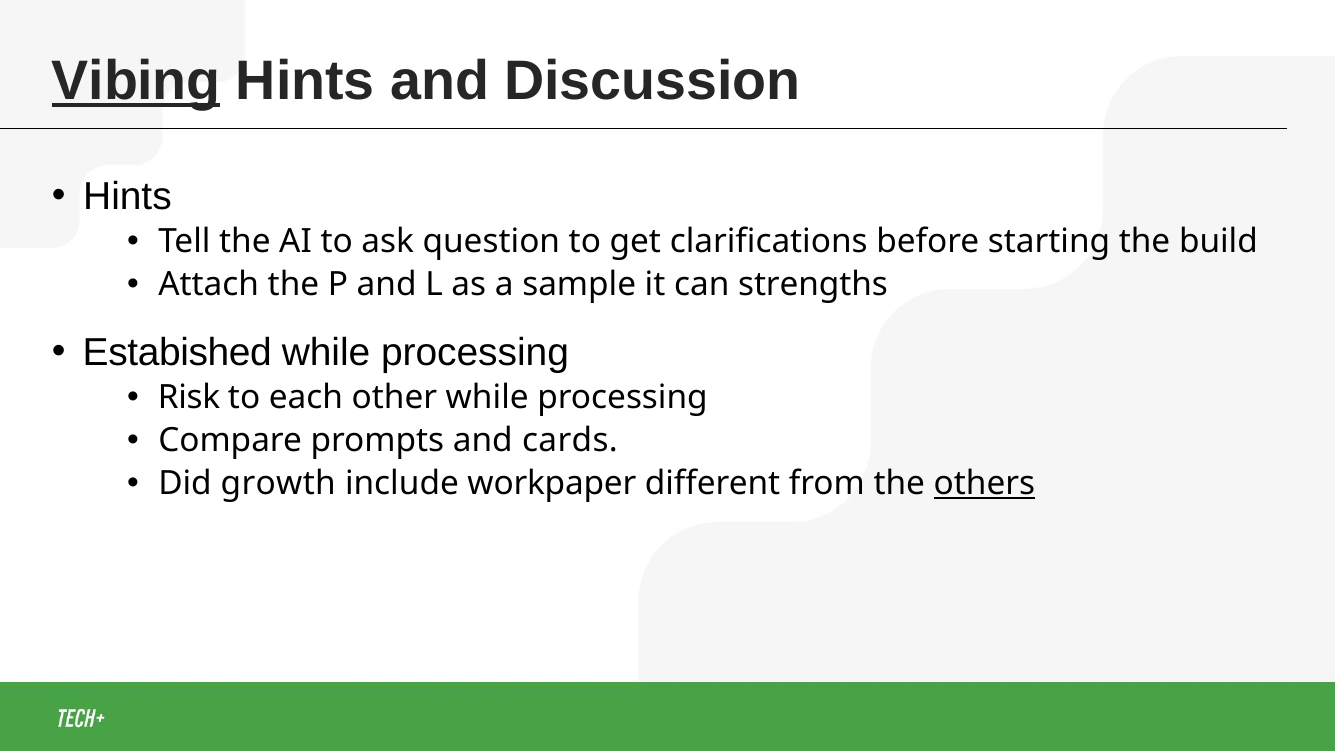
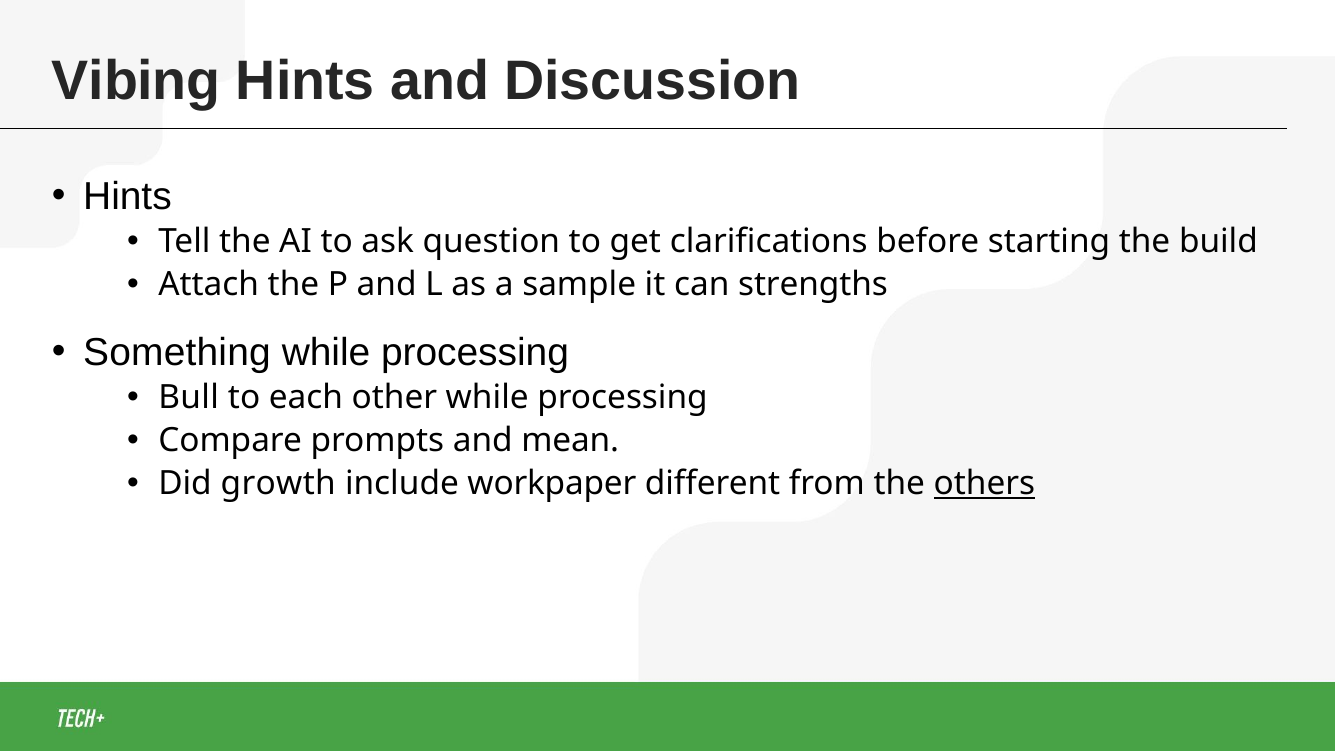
Vibing underline: present -> none
Estabished: Estabished -> Something
Risk: Risk -> Bull
cards: cards -> mean
